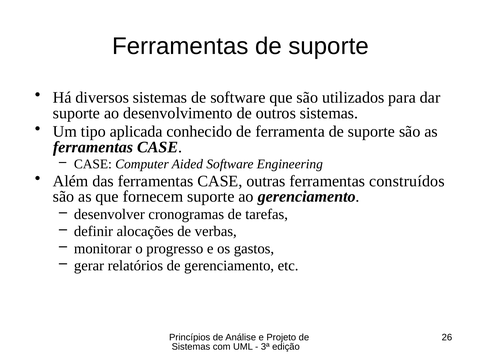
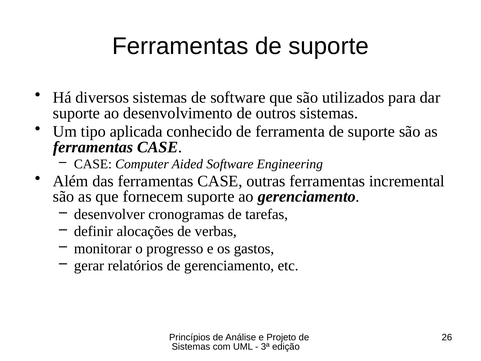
construídos: construídos -> incremental
